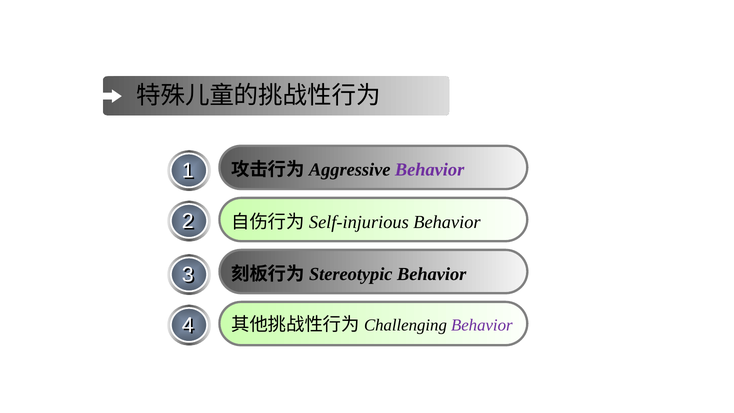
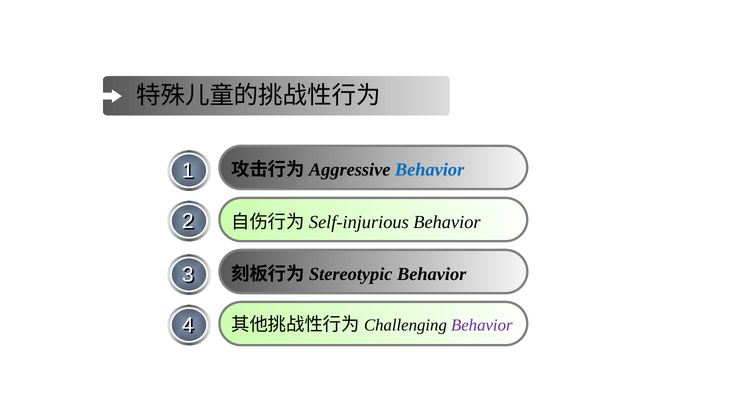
Behavior at (430, 170) colour: purple -> blue
